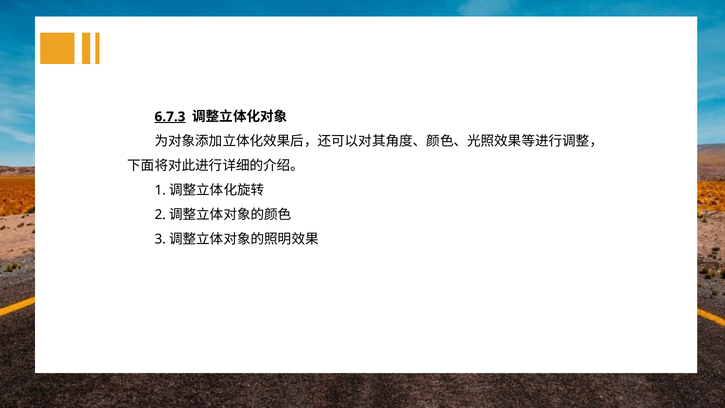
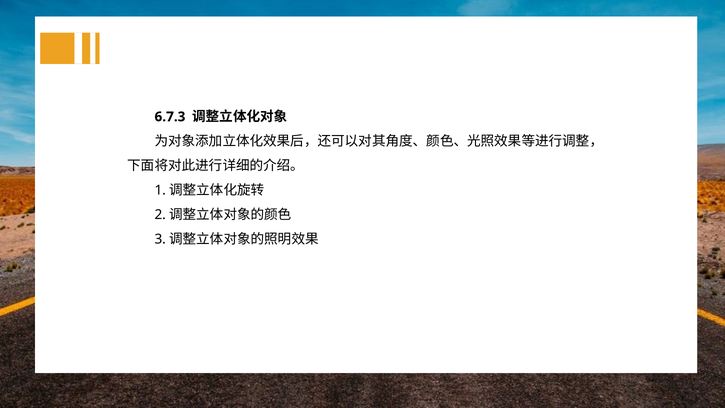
6.7.3 underline: present -> none
